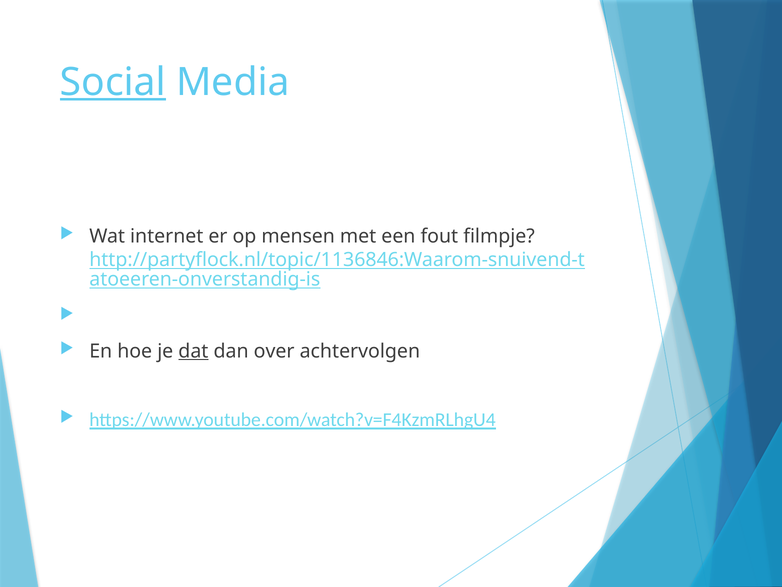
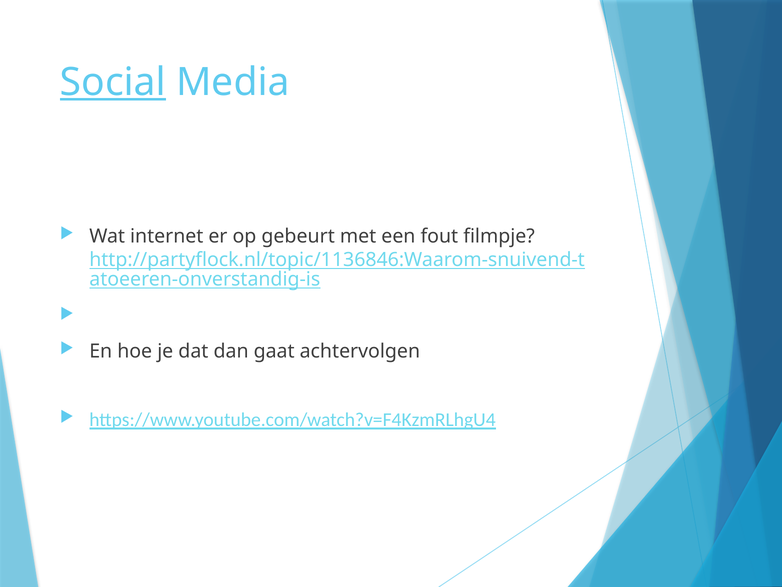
mensen: mensen -> gebeurt
dat underline: present -> none
over: over -> gaat
